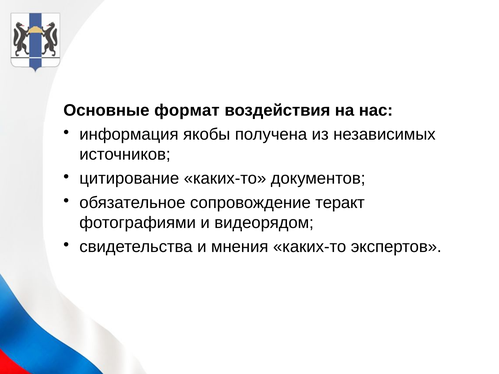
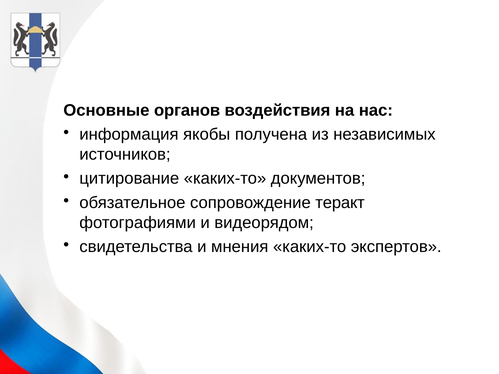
формат: формат -> органов
